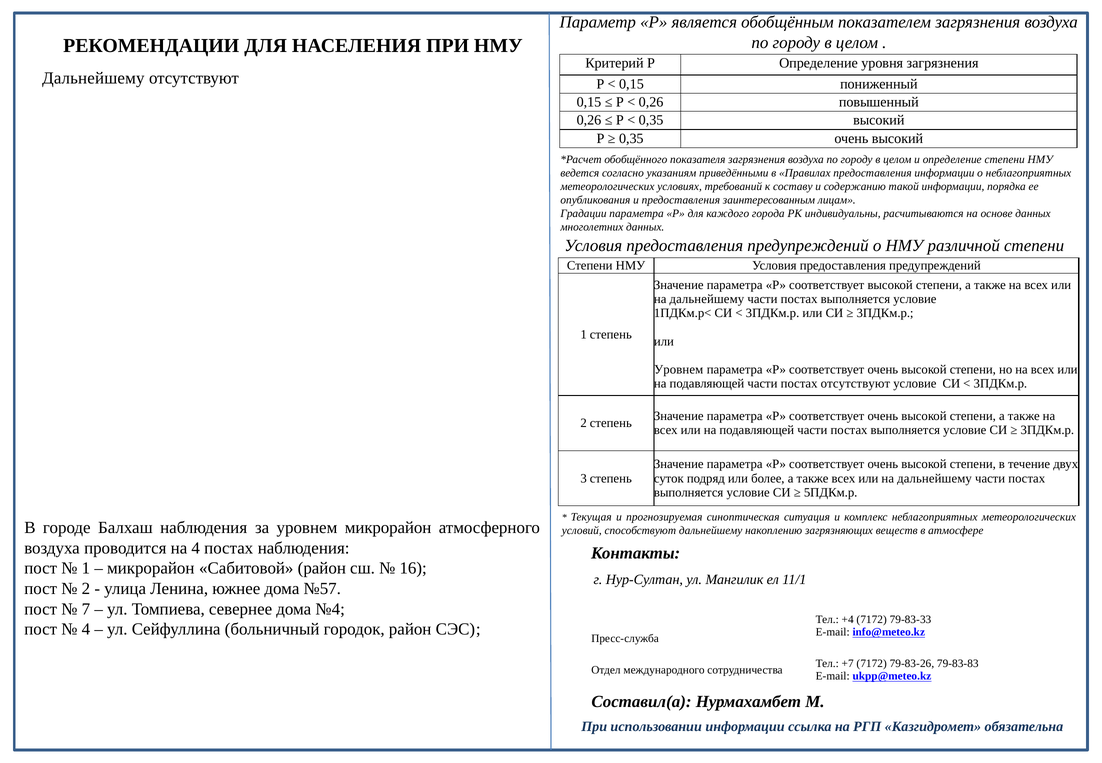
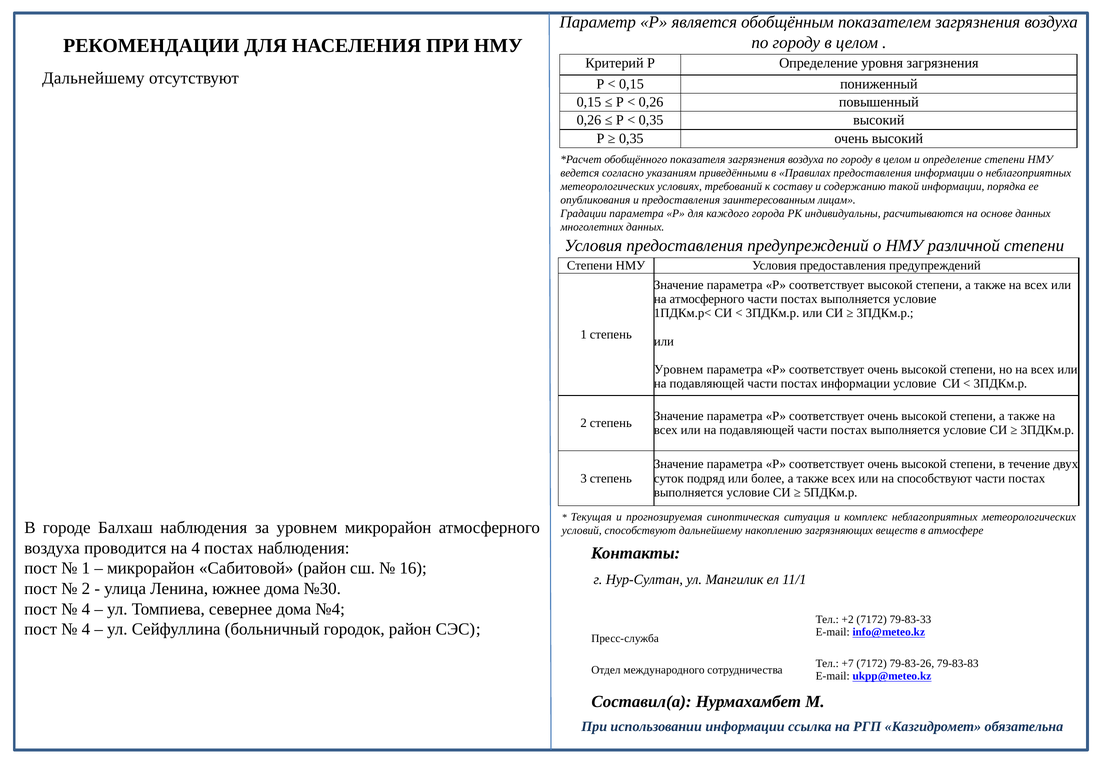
дальнейшему at (707, 299): дальнейшему -> атмосферного
постах отсутствуют: отсутствуют -> информации
дальнейшему at (935, 478): дальнейшему -> способствуют
№57: №57 -> №30
7 at (86, 609): 7 -> 4
+4: +4 -> +2
